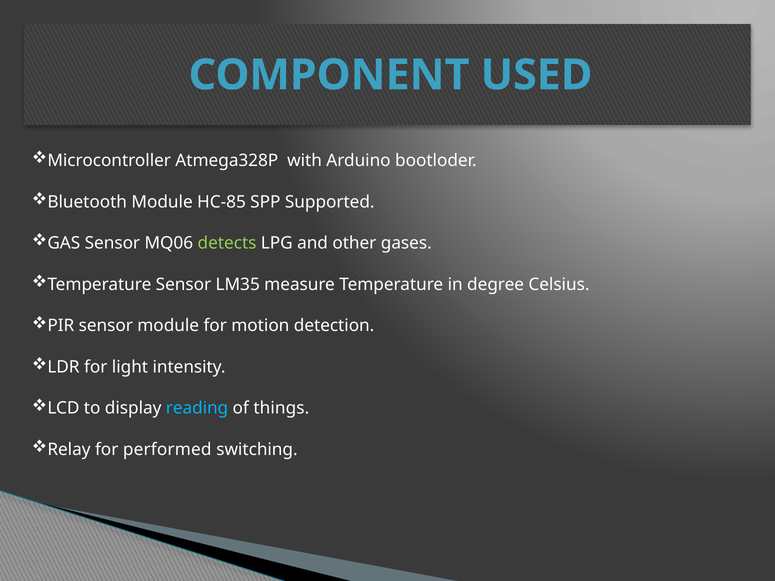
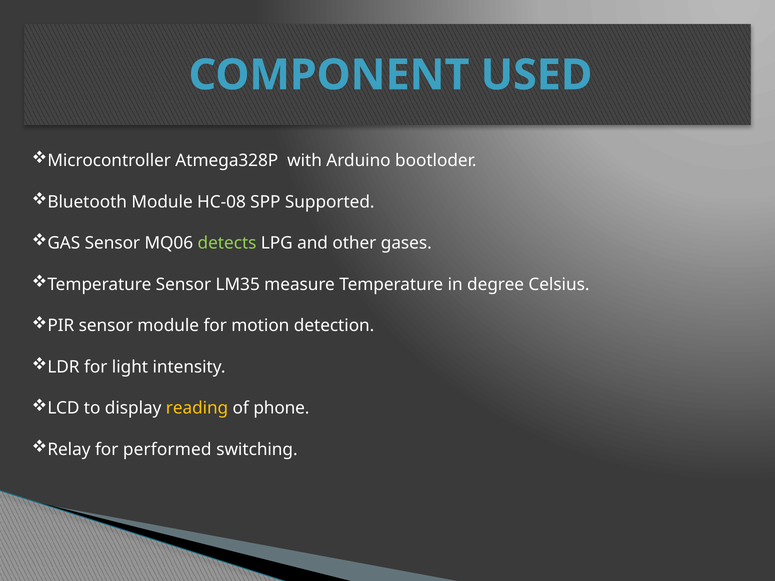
HC-85: HC-85 -> HC-08
reading colour: light blue -> yellow
things: things -> phone
